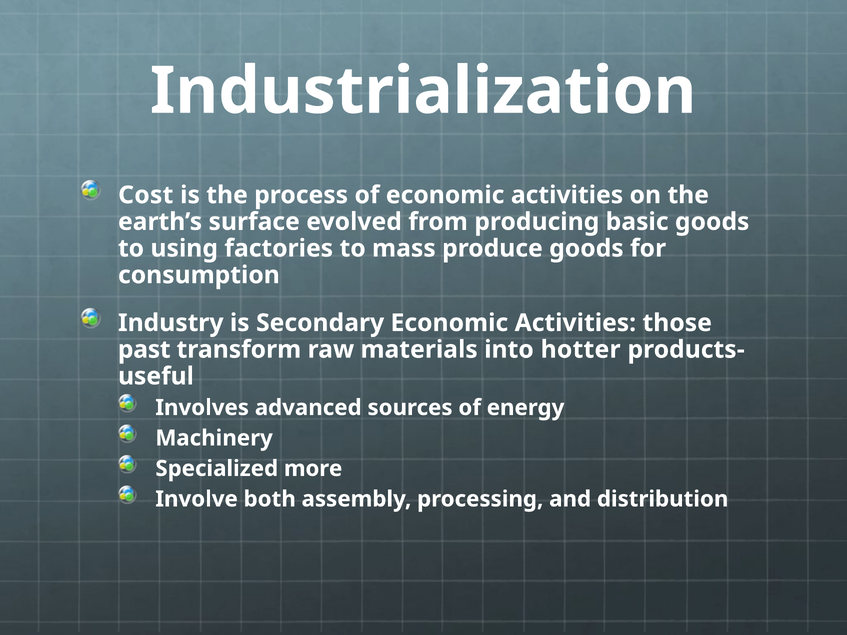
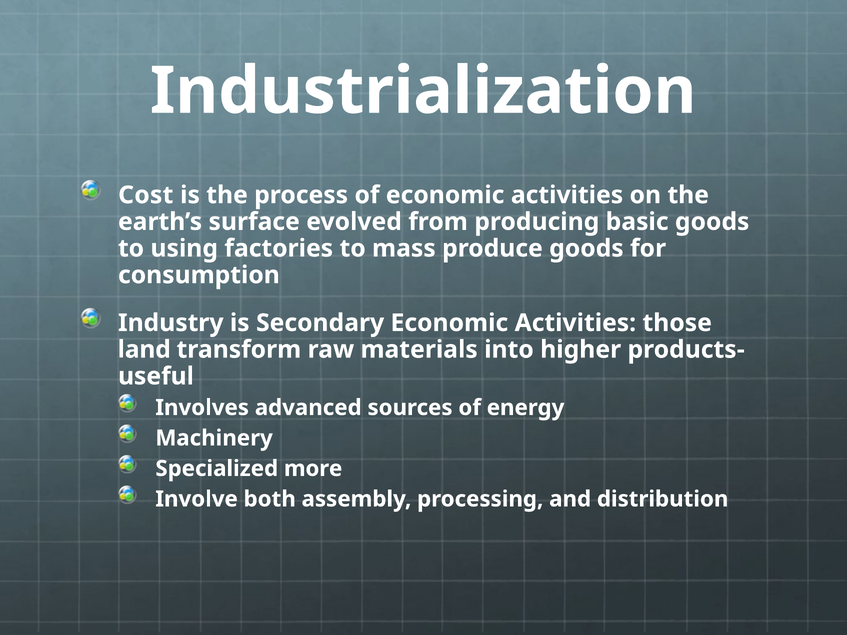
past: past -> land
hotter: hotter -> higher
